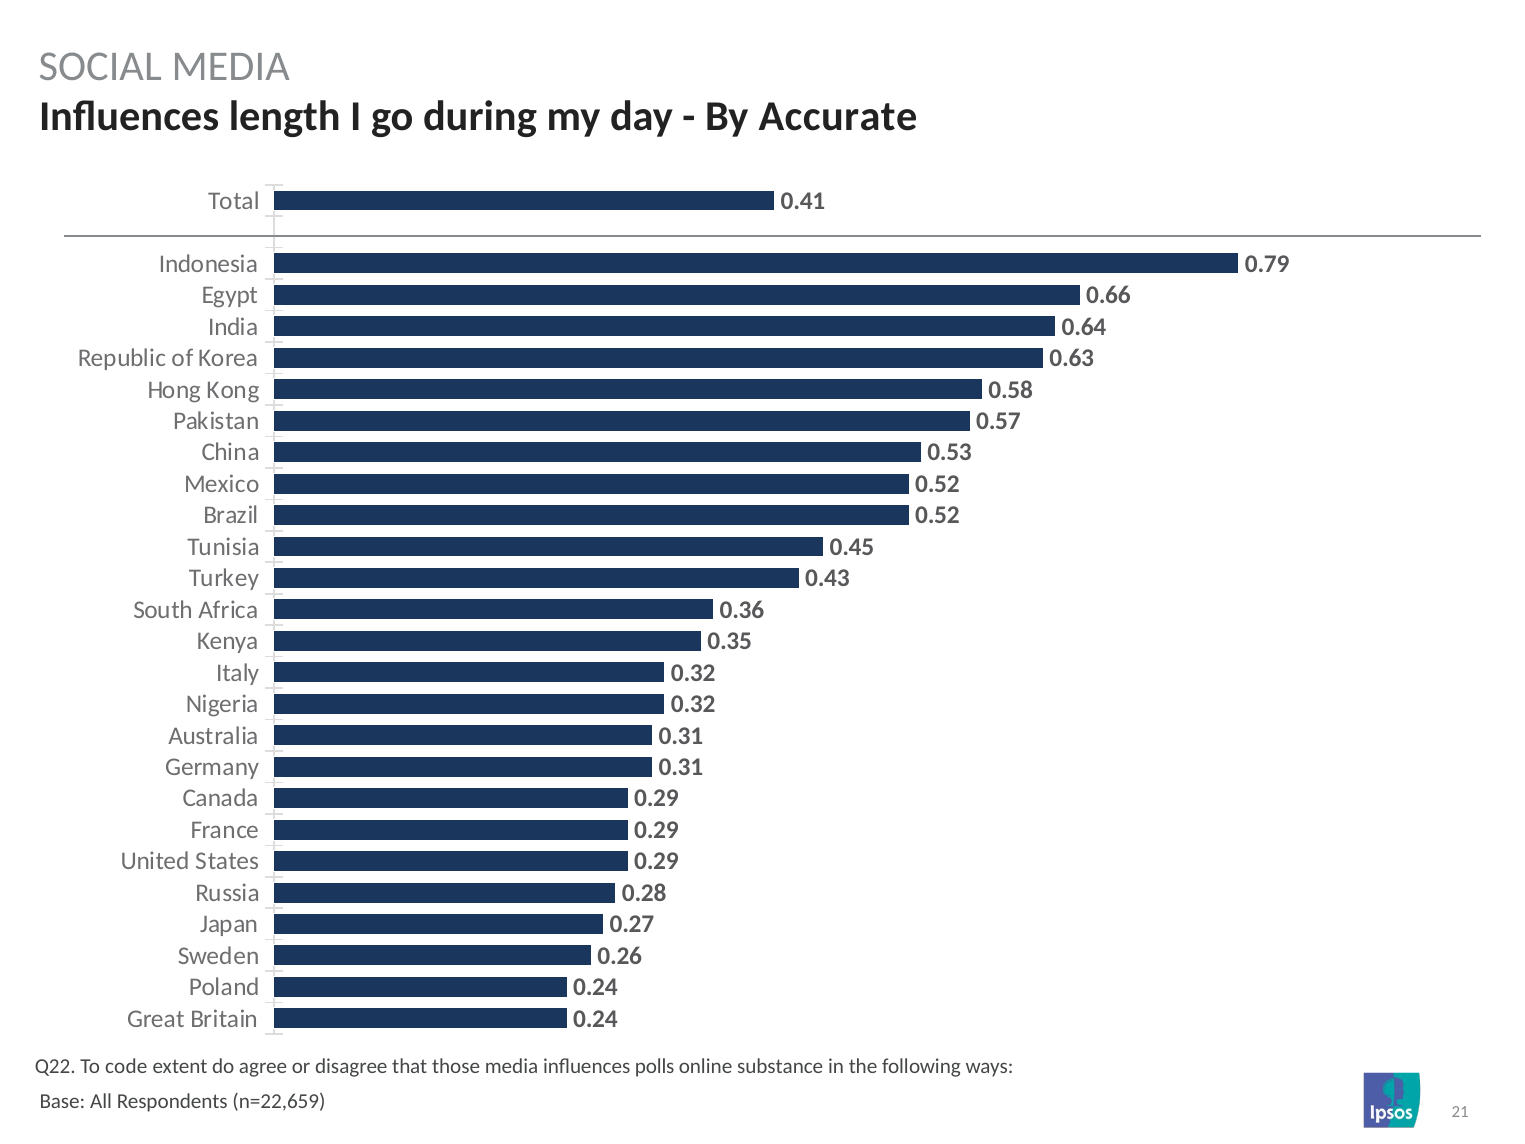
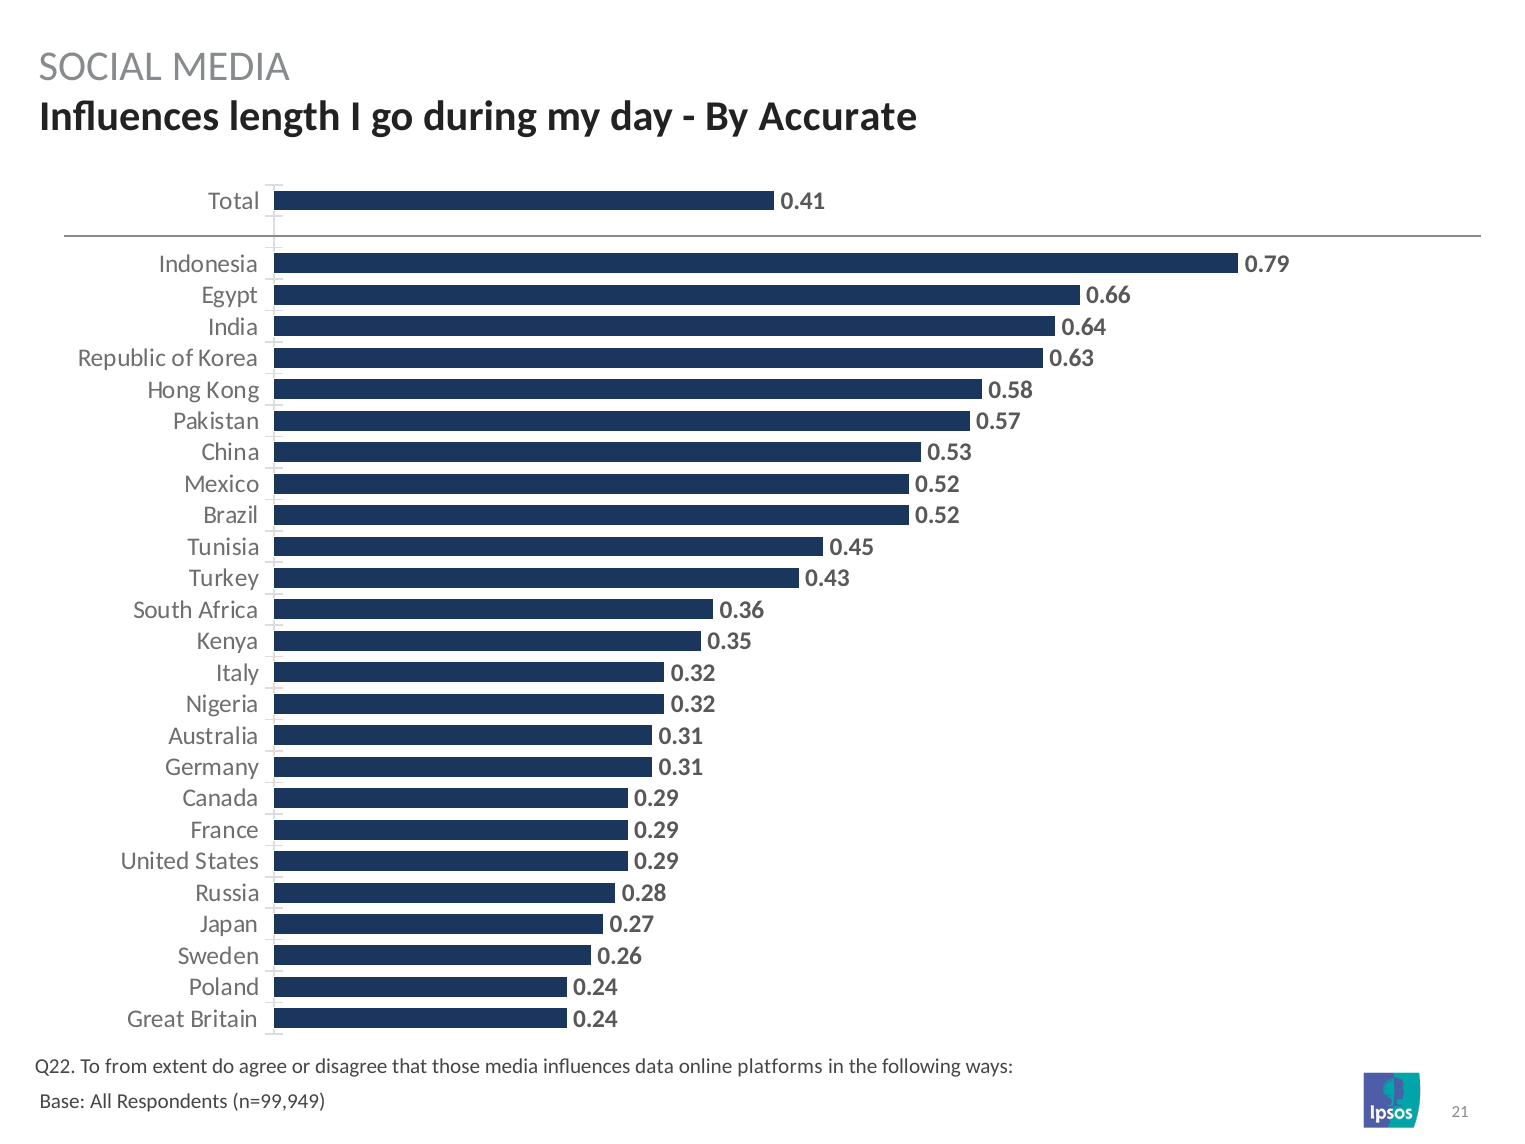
code: code -> from
polls: polls -> data
substance: substance -> platforms
n=22,659: n=22,659 -> n=99,949
